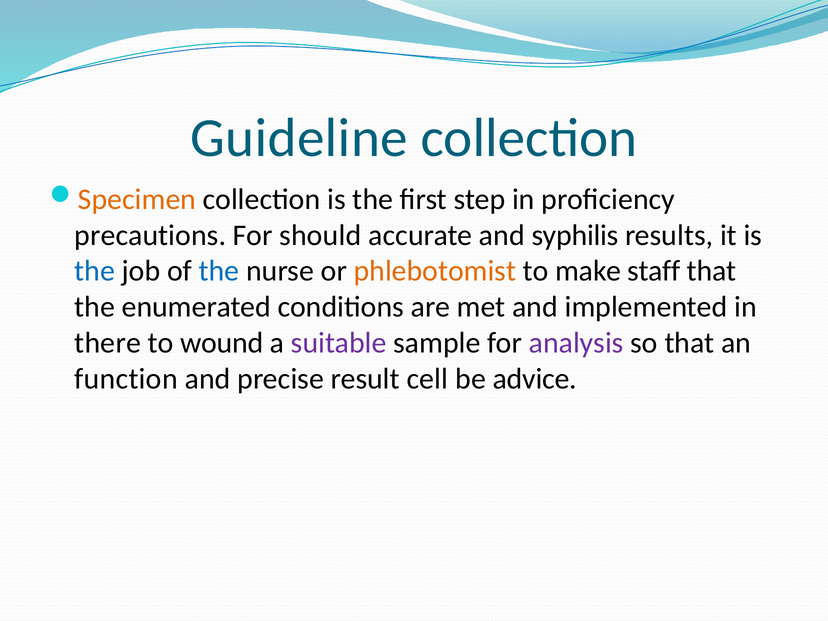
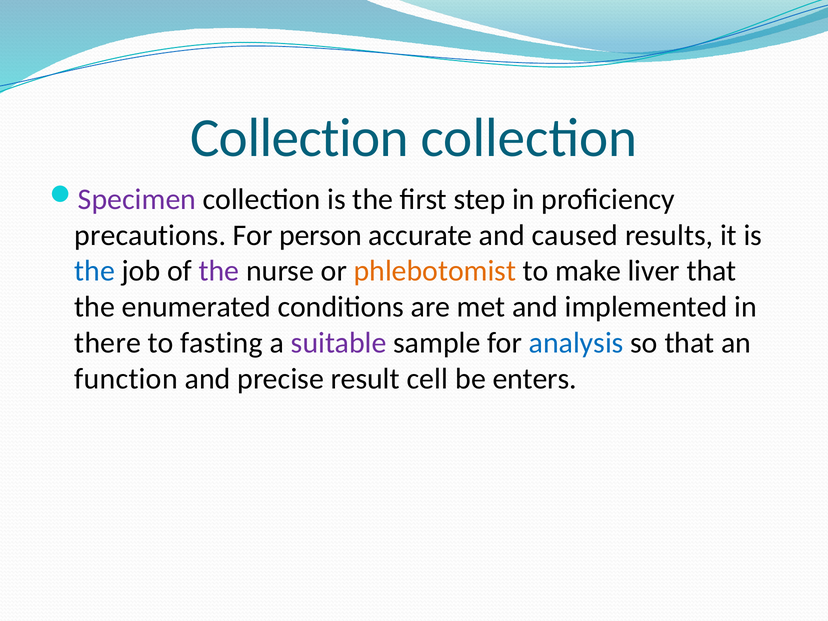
Guideline at (299, 138): Guideline -> Collection
Specimen colour: orange -> purple
should: should -> person
syphilis: syphilis -> caused
the at (219, 271) colour: blue -> purple
staff: staff -> liver
wound: wound -> fasting
analysis colour: purple -> blue
advice: advice -> enters
